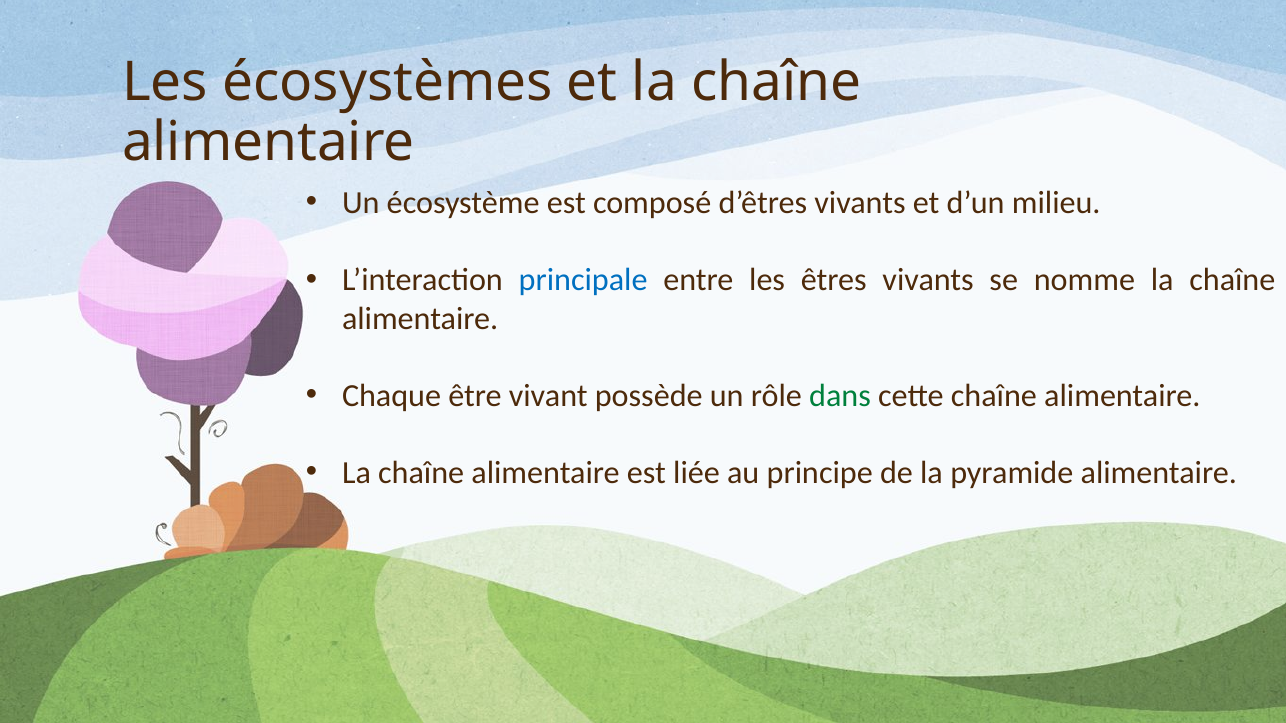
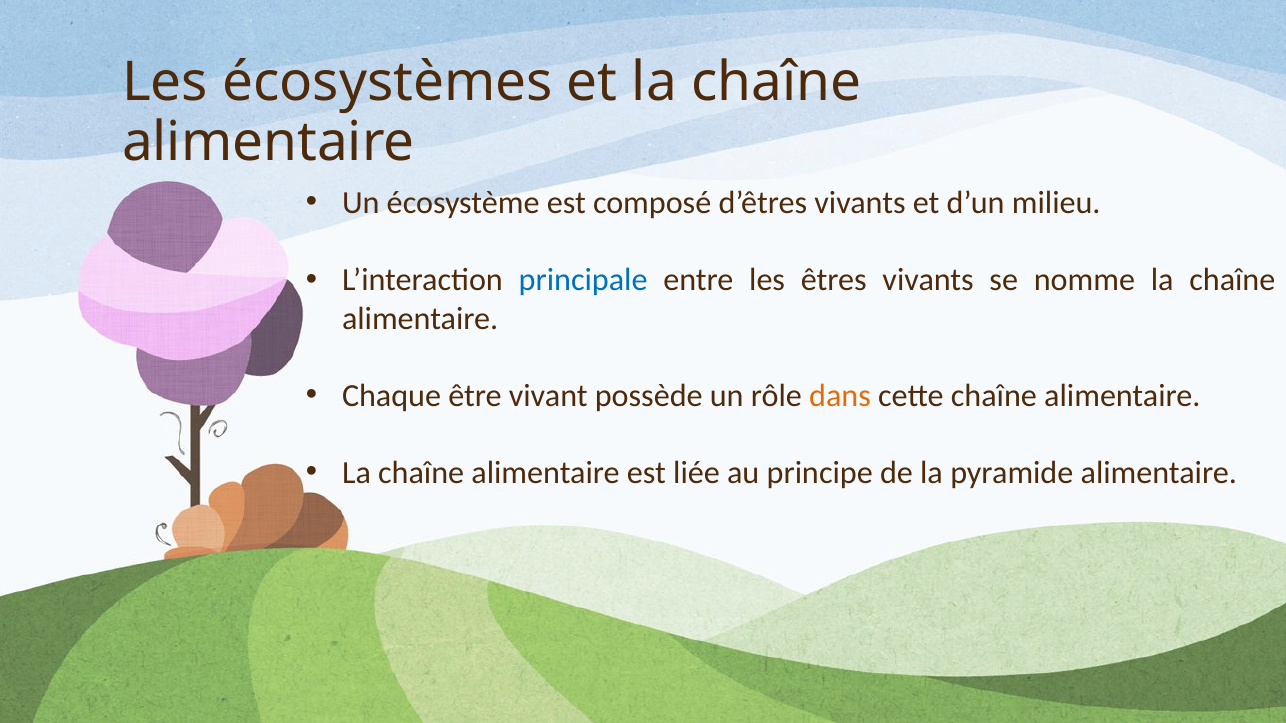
dans colour: green -> orange
